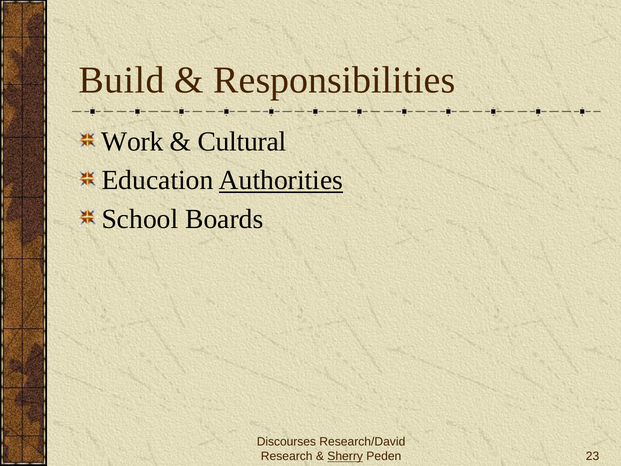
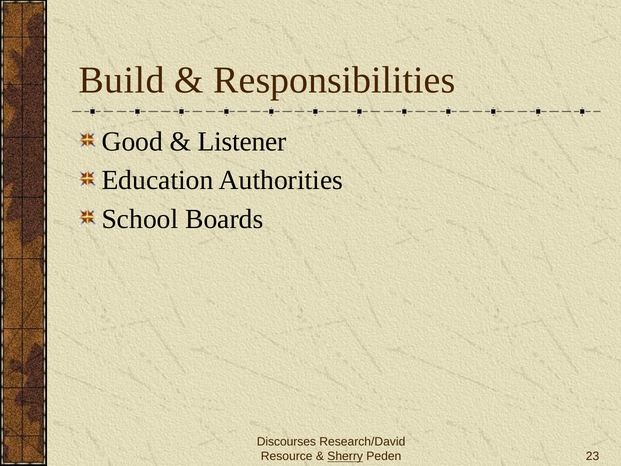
Work: Work -> Good
Cultural: Cultural -> Listener
Authorities underline: present -> none
Research: Research -> Resource
